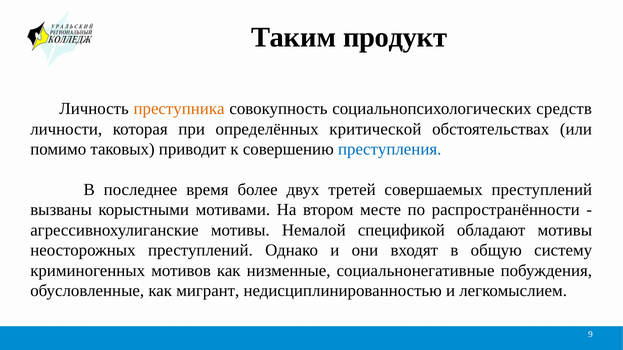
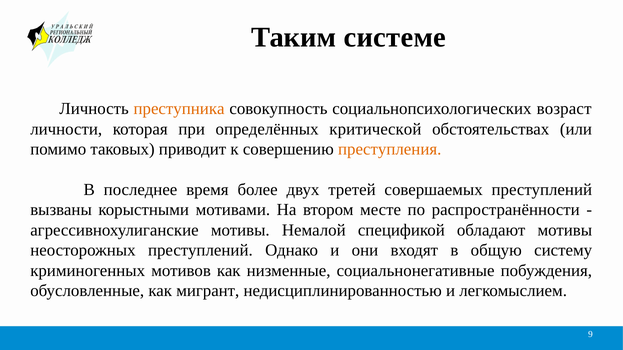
продукт: продукт -> системе
средств: средств -> возраст
преступления colour: blue -> orange
